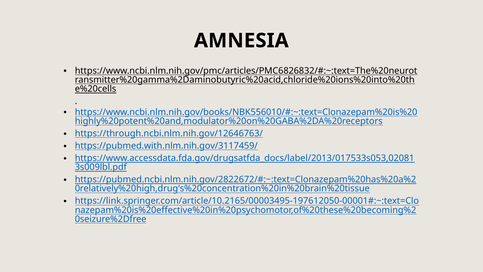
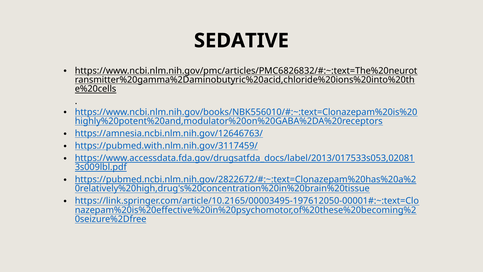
AMNESIA: AMNESIA -> SEDATIVE
https://through.ncbi.nlm.nih.gov/12646763/: https://through.ncbi.nlm.nih.gov/12646763/ -> https://amnesia.ncbi.nlm.nih.gov/12646763/
